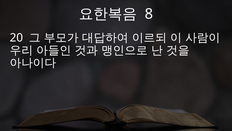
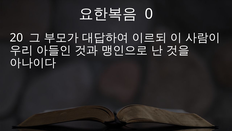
8: 8 -> 0
